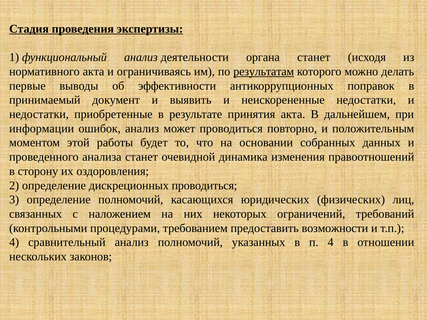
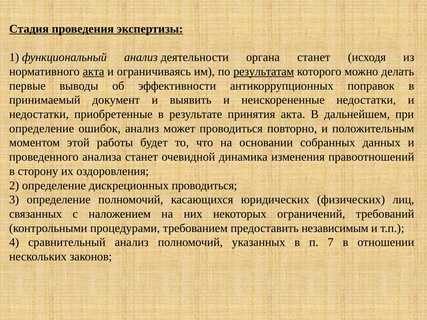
акта at (94, 72) underline: none -> present
информации at (42, 129): информации -> определение
возможности: возможности -> независимым
п 4: 4 -> 7
